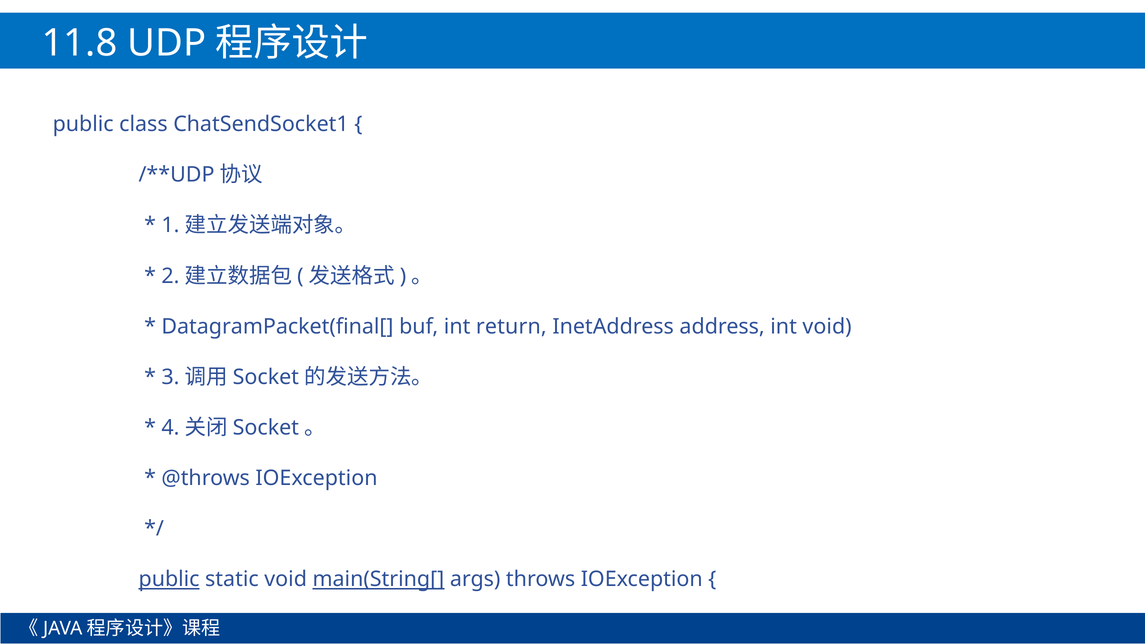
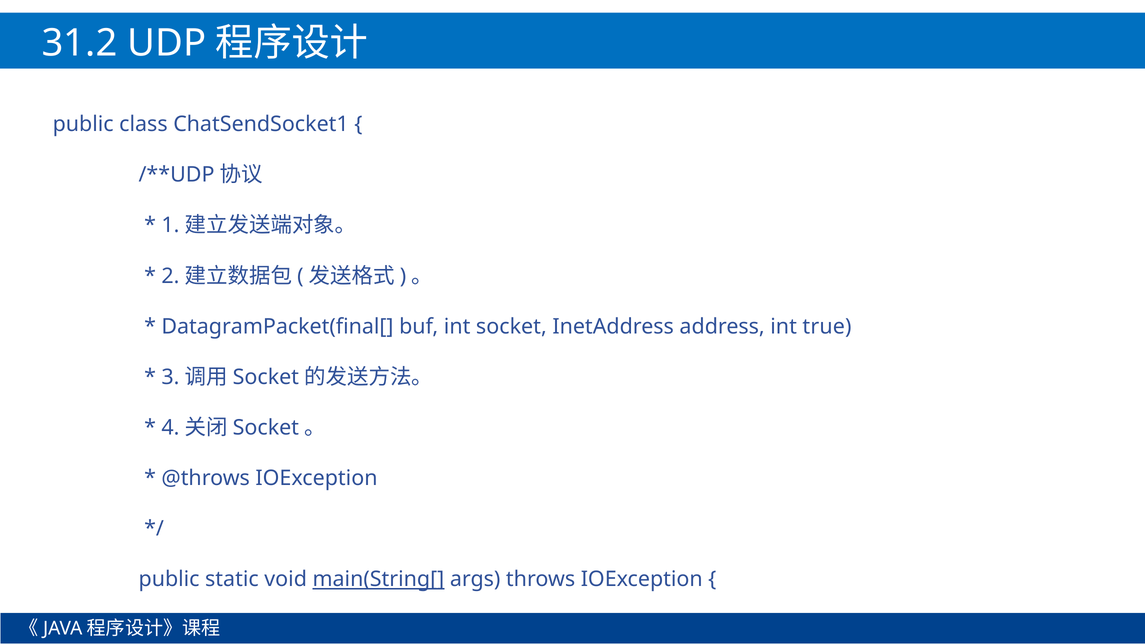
11.8: 11.8 -> 31.2
return: return -> socket
int void: void -> true
public at (169, 579) underline: present -> none
